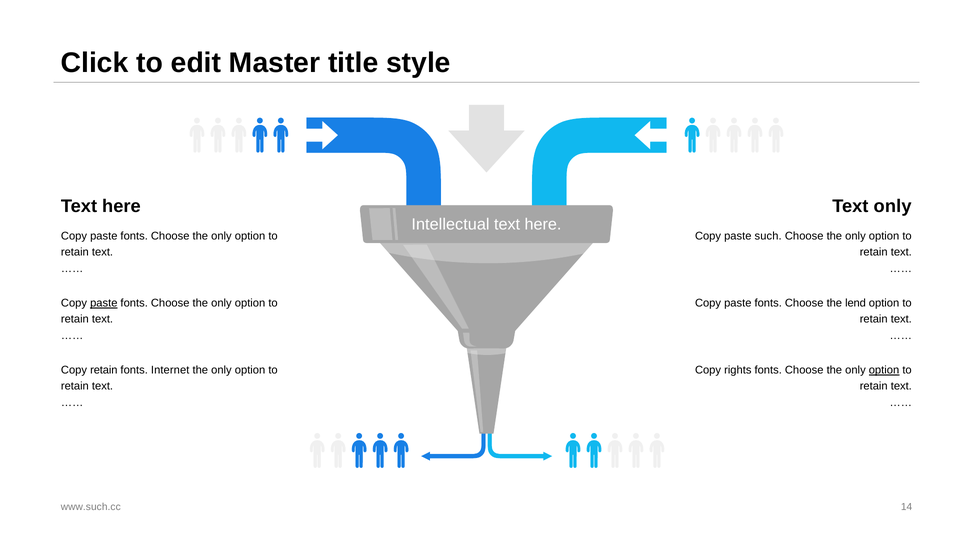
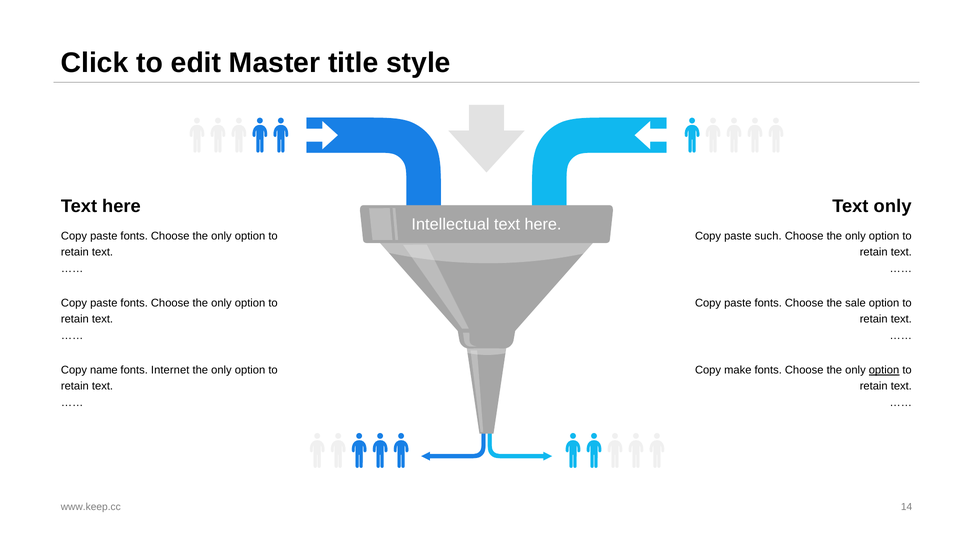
paste at (104, 303) underline: present -> none
lend: lend -> sale
Copy retain: retain -> name
rights: rights -> make
www.such.cc: www.such.cc -> www.keep.cc
